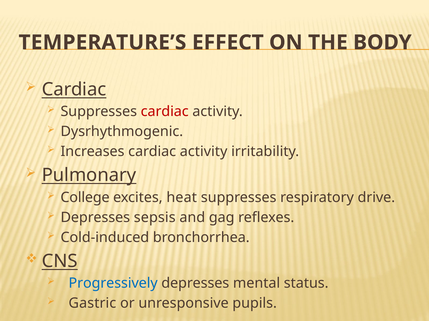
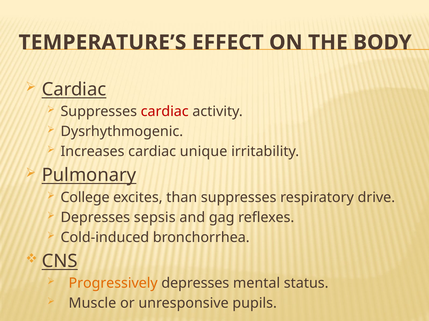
Increases cardiac activity: activity -> unique
heat: heat -> than
Progressively colour: blue -> orange
Gastric: Gastric -> Muscle
